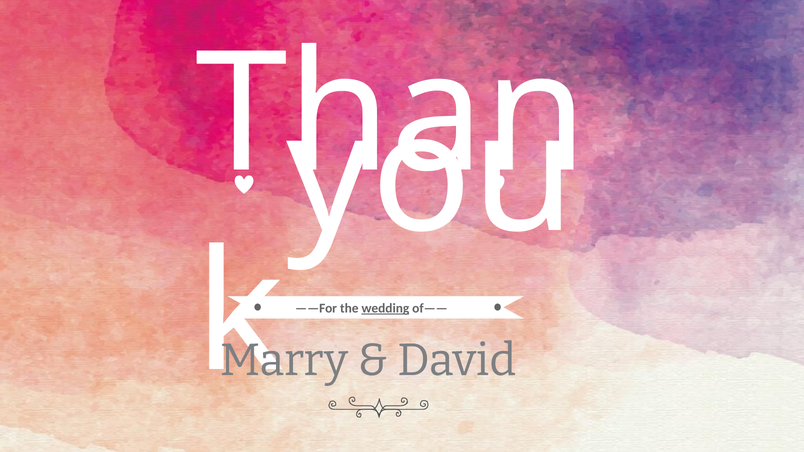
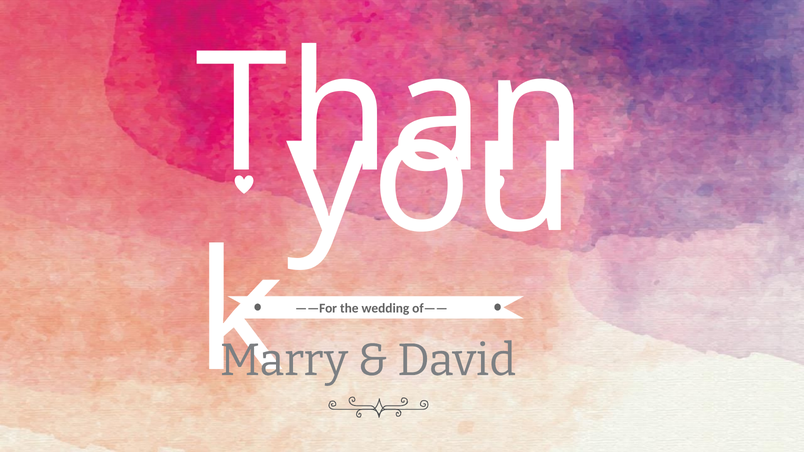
wedding underline: present -> none
